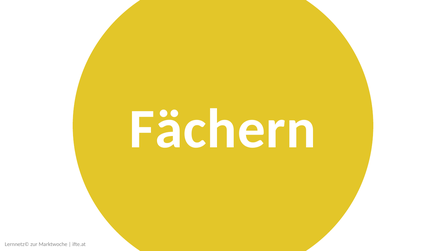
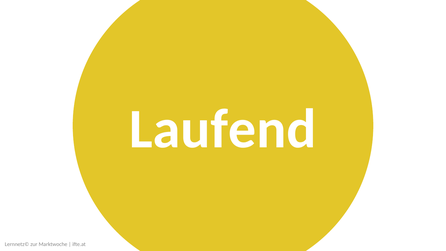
Fächern: Fächern -> Laufend
